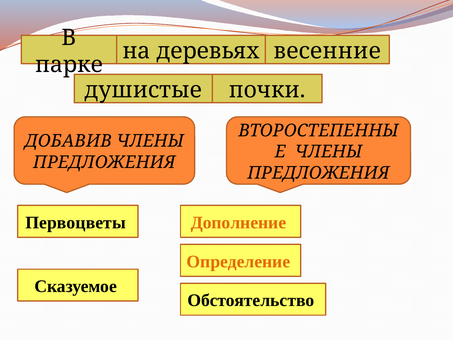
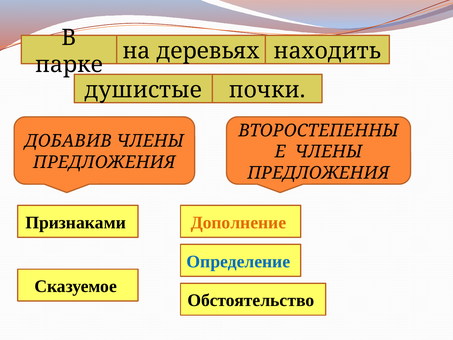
весенние: весенние -> находить
Первоцветы: Первоцветы -> Признаками
Определение colour: orange -> blue
